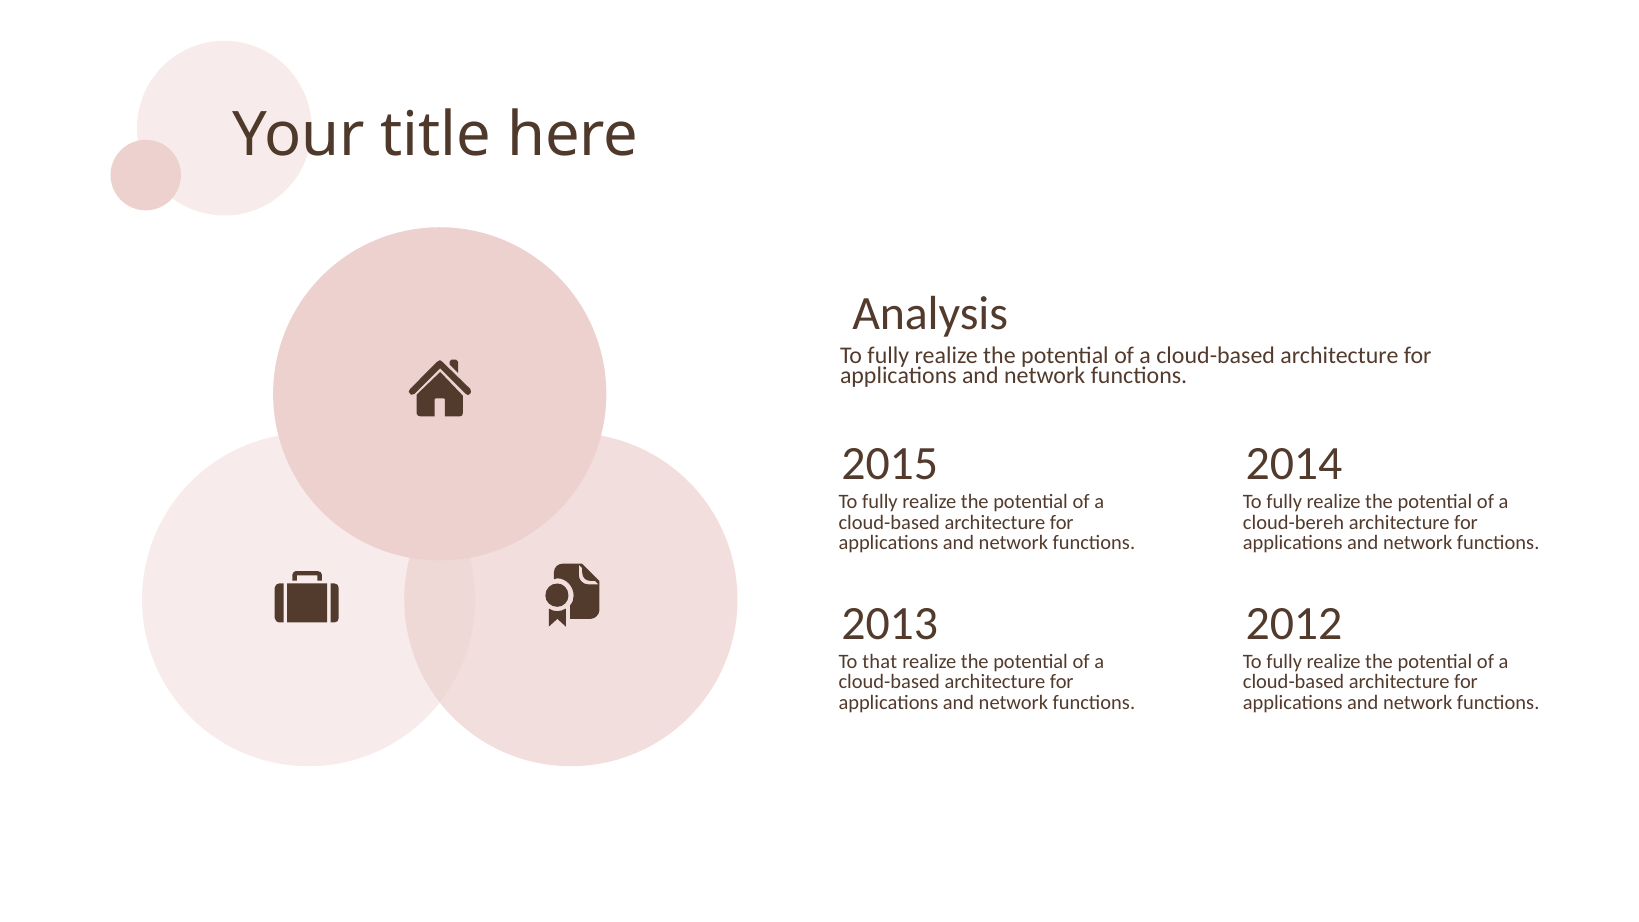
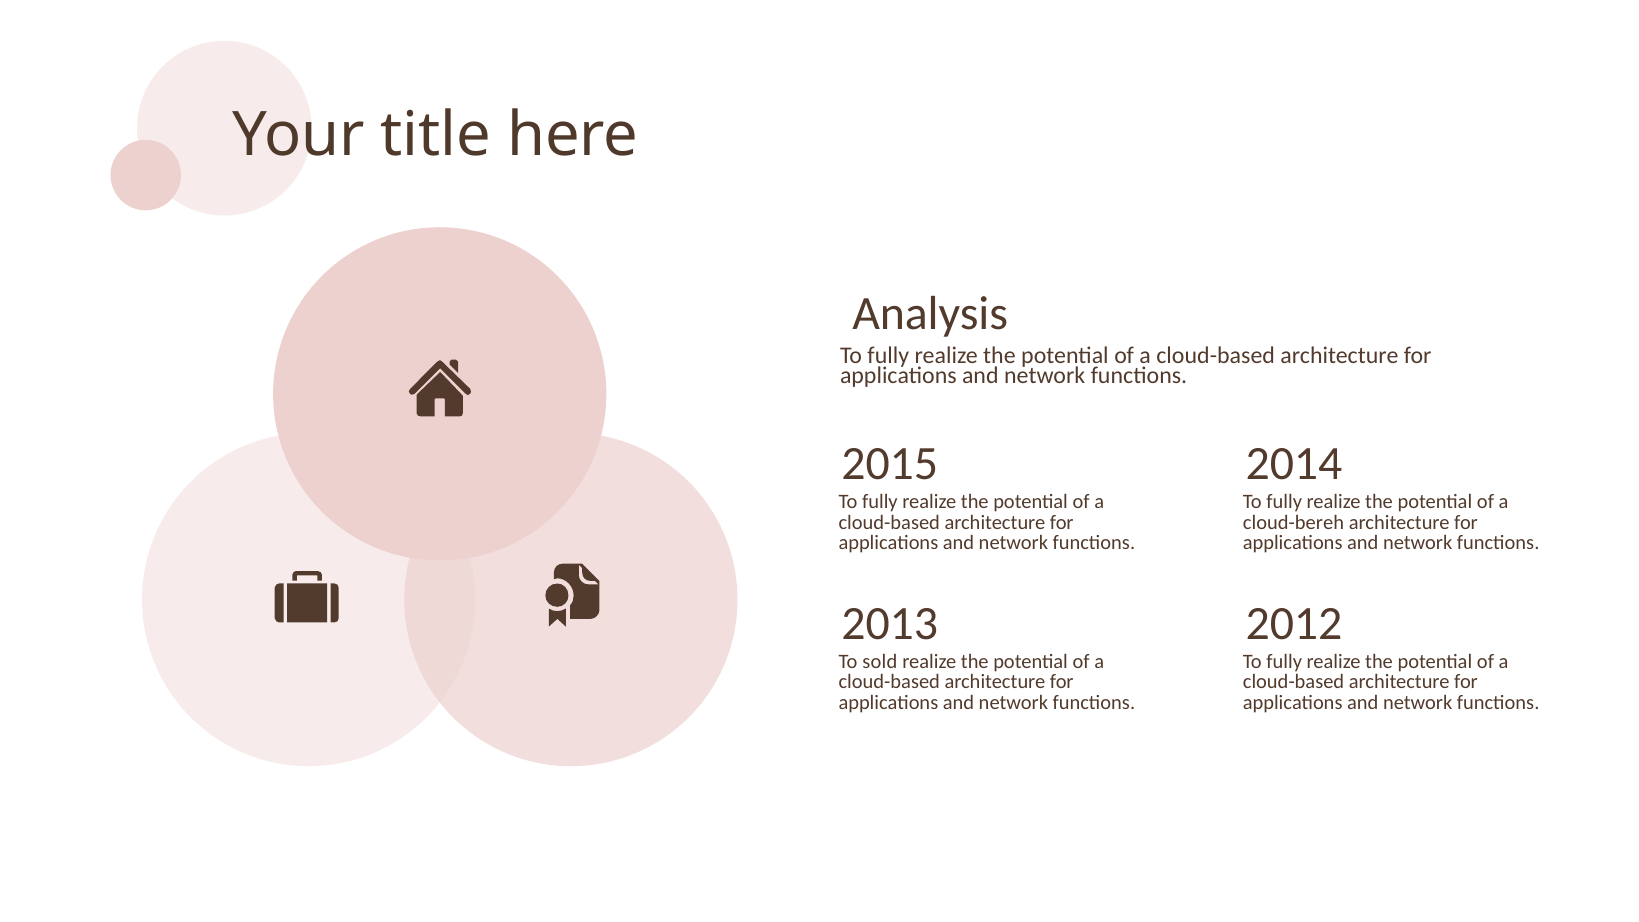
that: that -> sold
